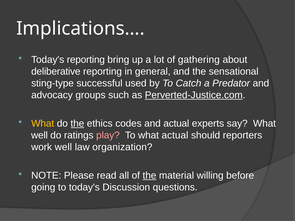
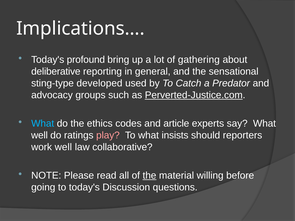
Today's reporting: reporting -> profound
successful: successful -> developed
What at (43, 124) colour: yellow -> light blue
the at (77, 124) underline: present -> none
and actual: actual -> article
what actual: actual -> insists
organization: organization -> collaborative
